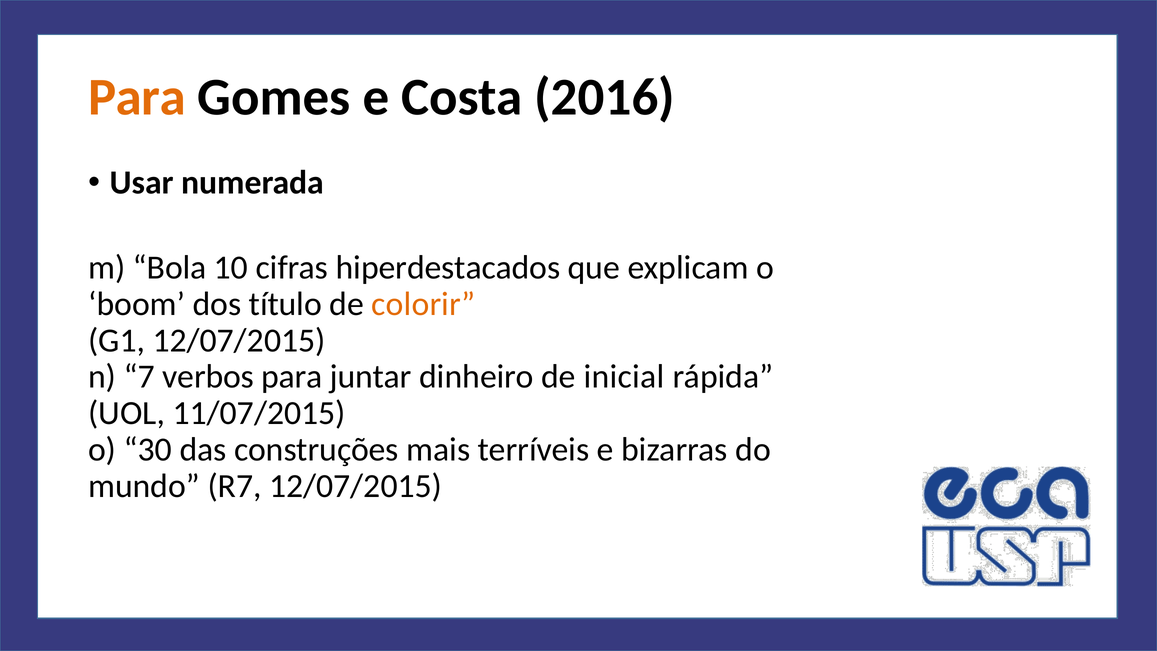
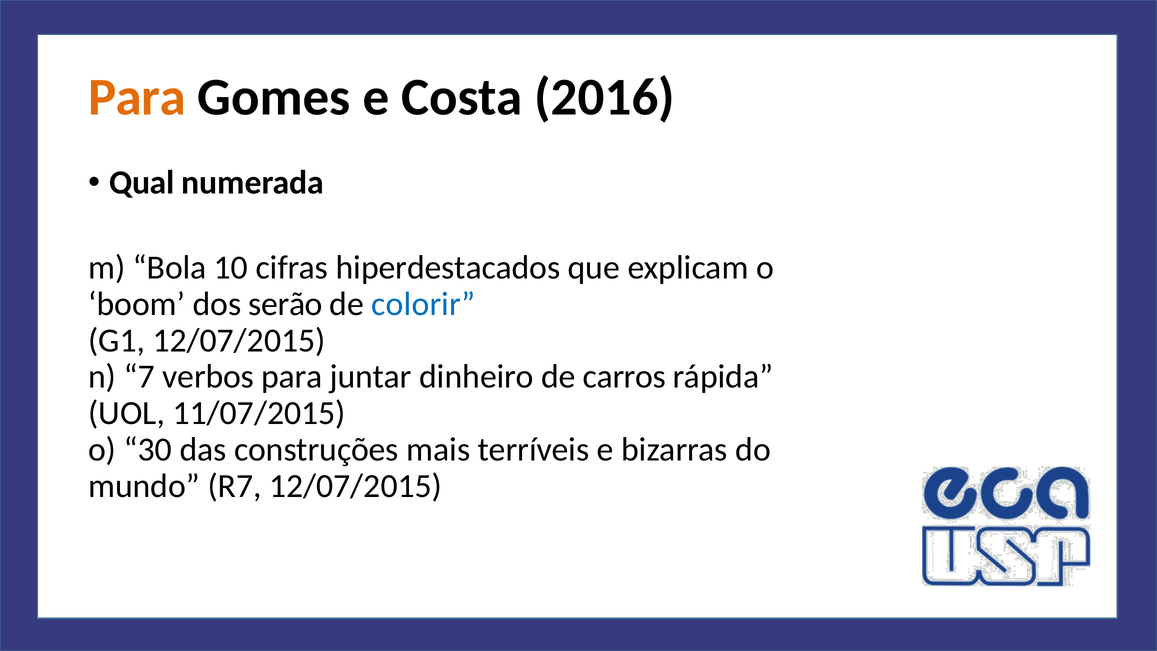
Usar: Usar -> Qual
título: título -> serão
colorir colour: orange -> blue
inicial: inicial -> carros
